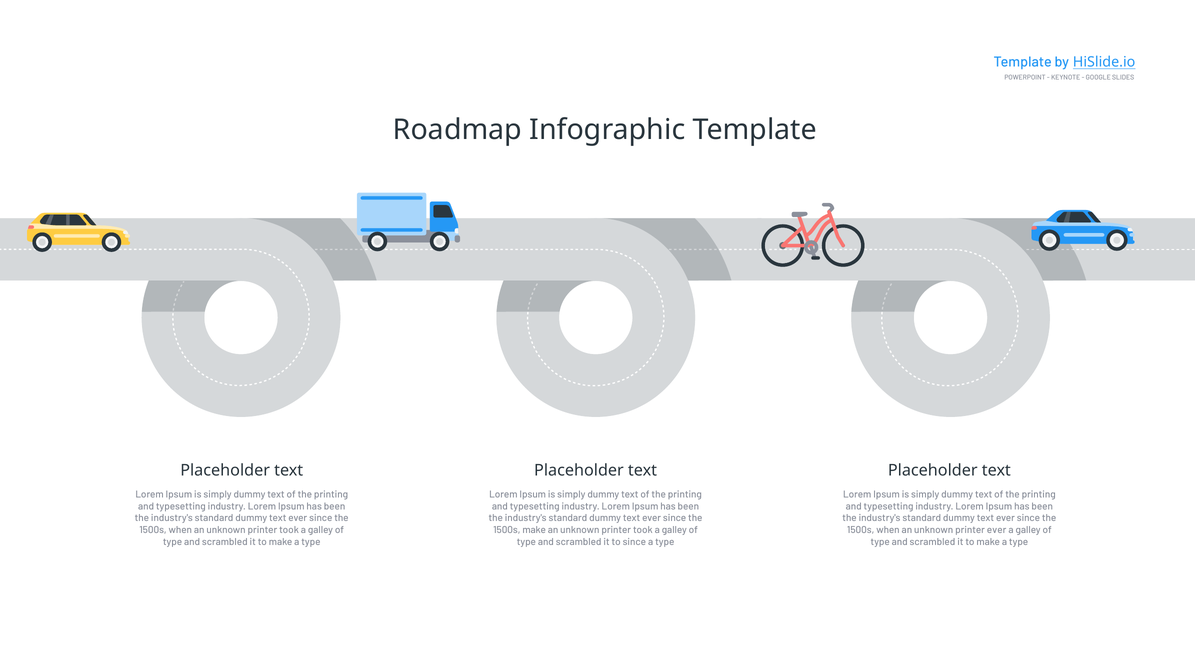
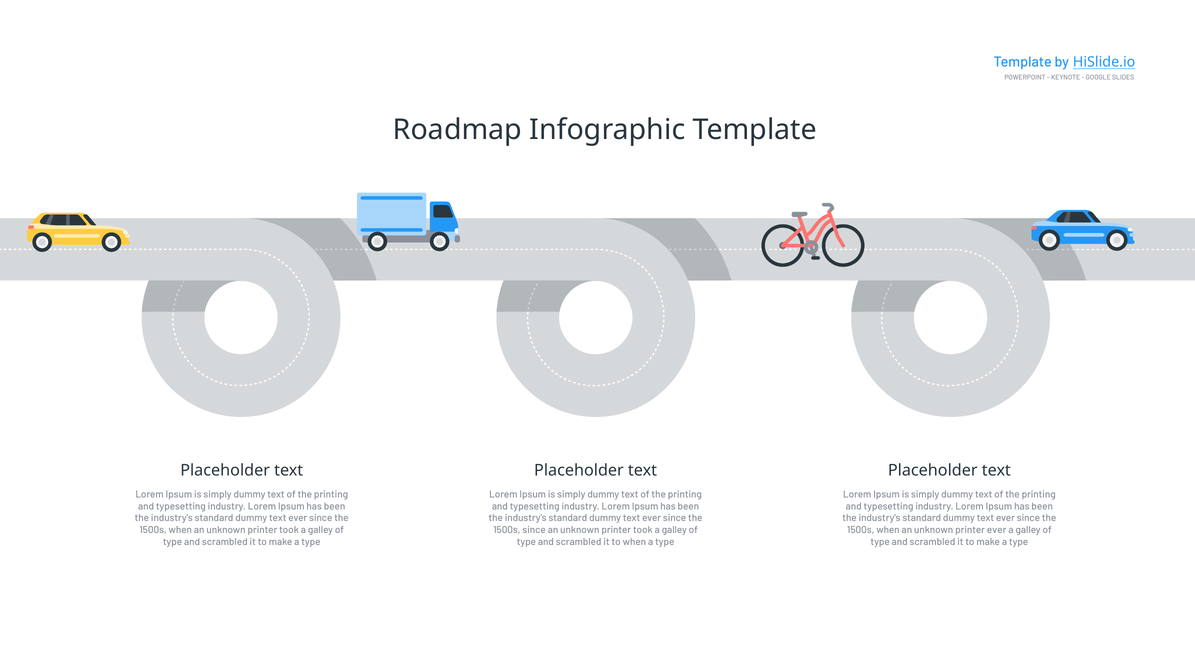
1500s make: make -> since
to since: since -> when
